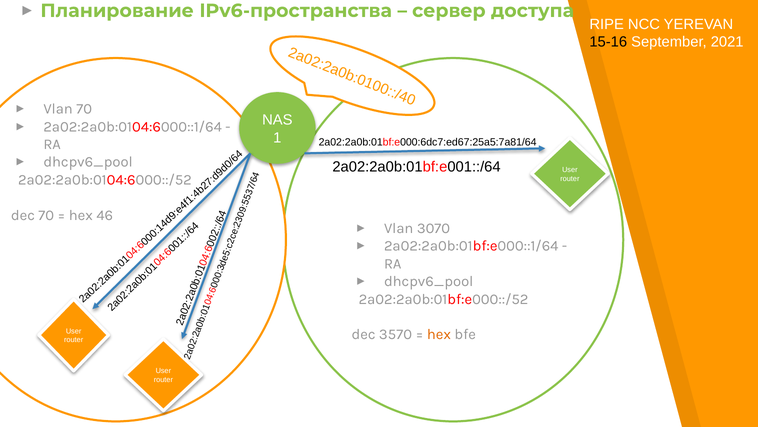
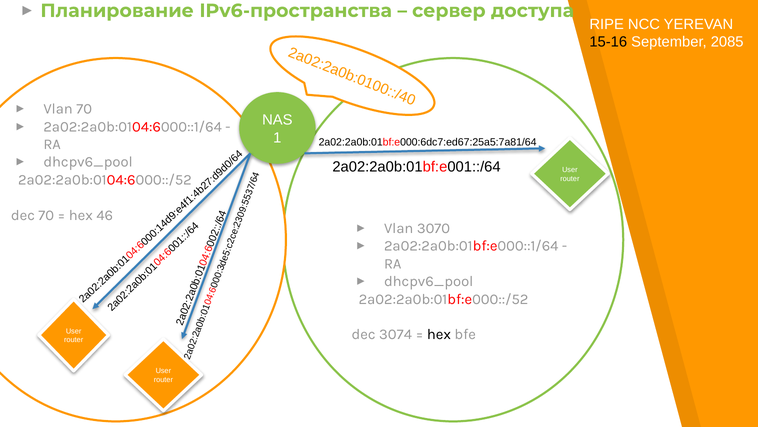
2021: 2021 -> 2085
3570: 3570 -> 3074
hex at (439, 334) colour: orange -> black
